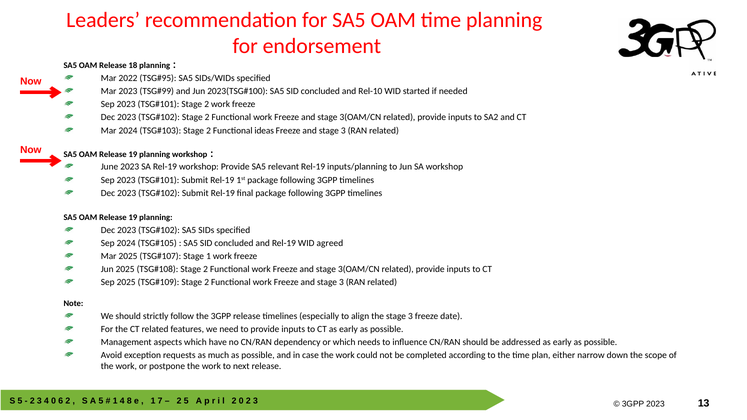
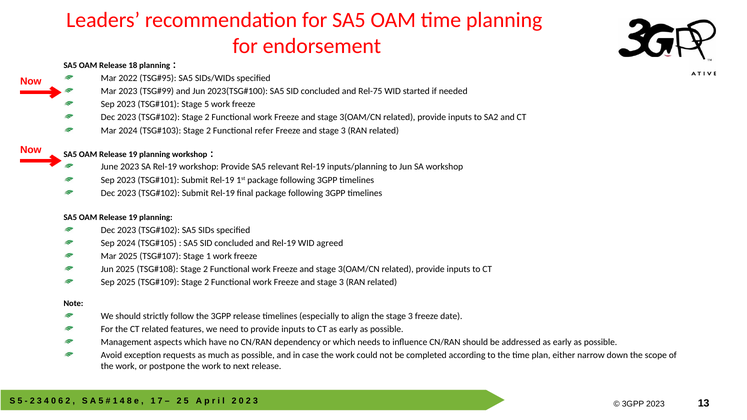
Rel-10: Rel-10 -> Rel-75
2 at (207, 104): 2 -> 5
ideas: ideas -> refer
